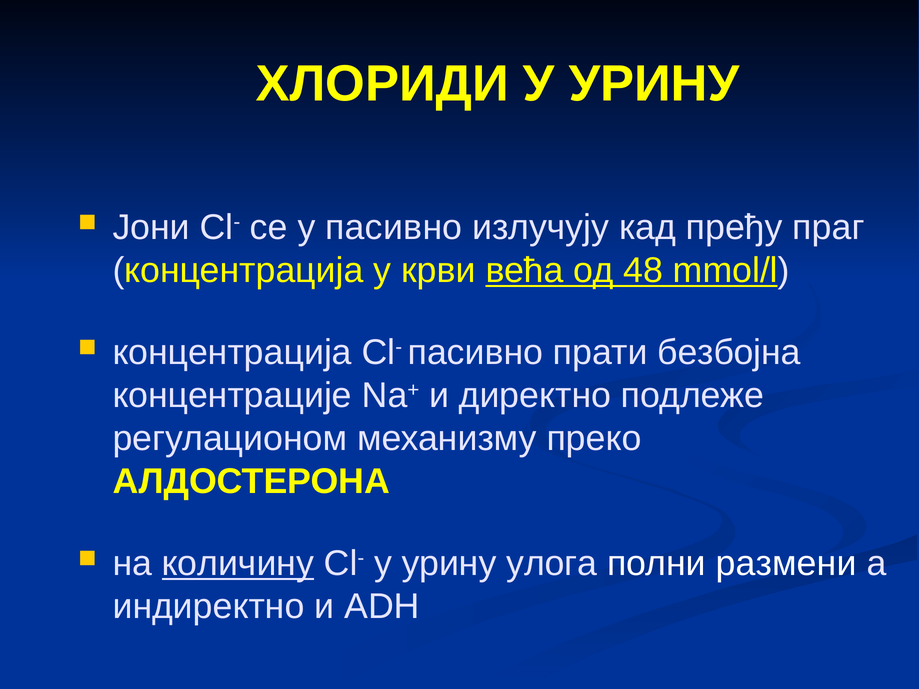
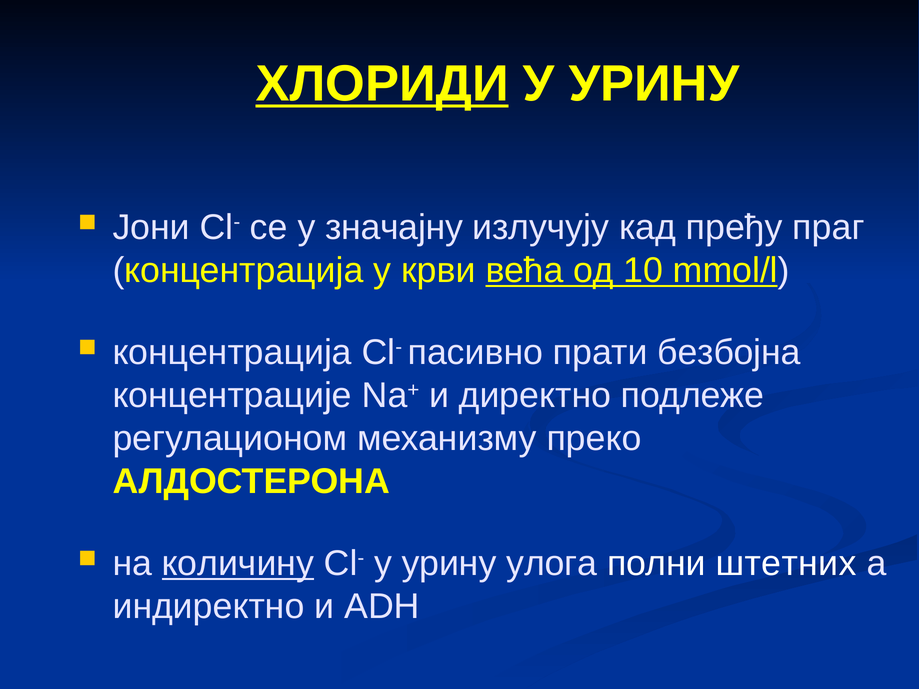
ХЛОРИДИ underline: none -> present
у пасивно: пасивно -> значајну
48: 48 -> 10
размени: размени -> штетних
